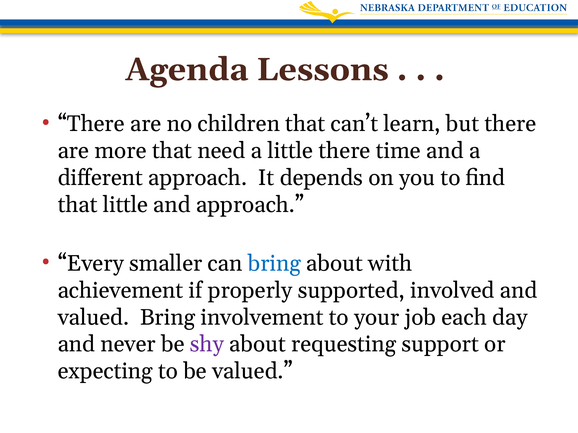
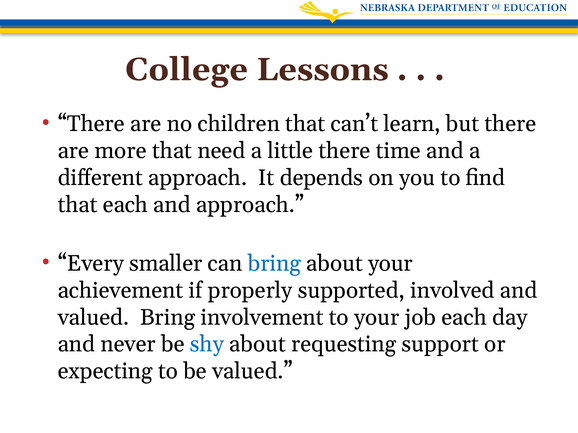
Agenda: Agenda -> College
that little: little -> each
about with: with -> your
shy colour: purple -> blue
